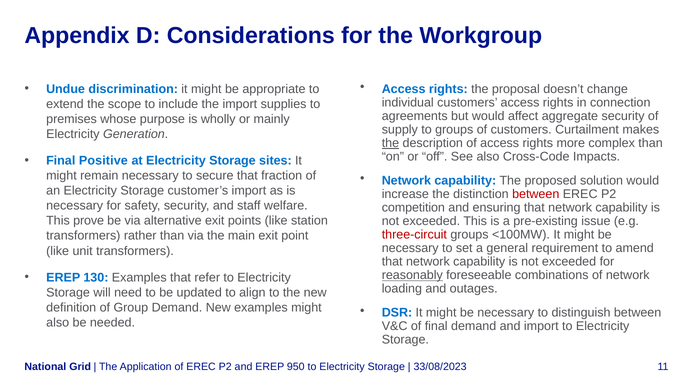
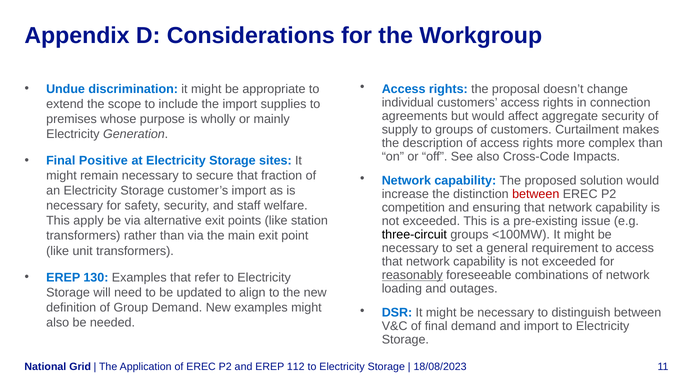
the at (390, 143) underline: present -> none
prove: prove -> apply
three-circuit colour: red -> black
to amend: amend -> access
950: 950 -> 112
33/08/2023: 33/08/2023 -> 18/08/2023
